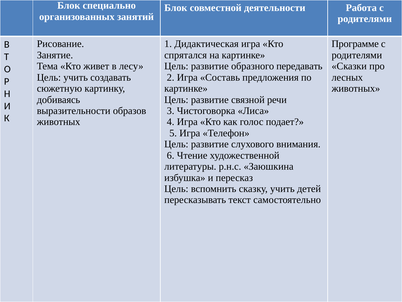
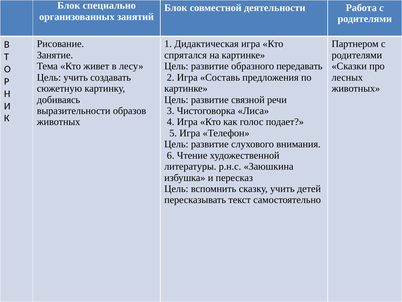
Программе: Программе -> Партнером
